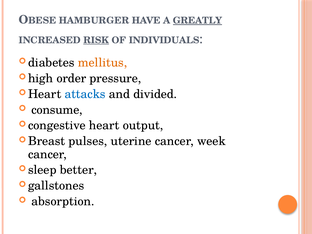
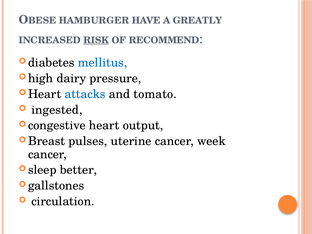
GREATLY underline: present -> none
INDIVIDUALS: INDIVIDUALS -> RECOMMEND
mellitus colour: orange -> blue
order: order -> dairy
divided: divided -> tomato
consume: consume -> ingested
absorption: absorption -> circulation
